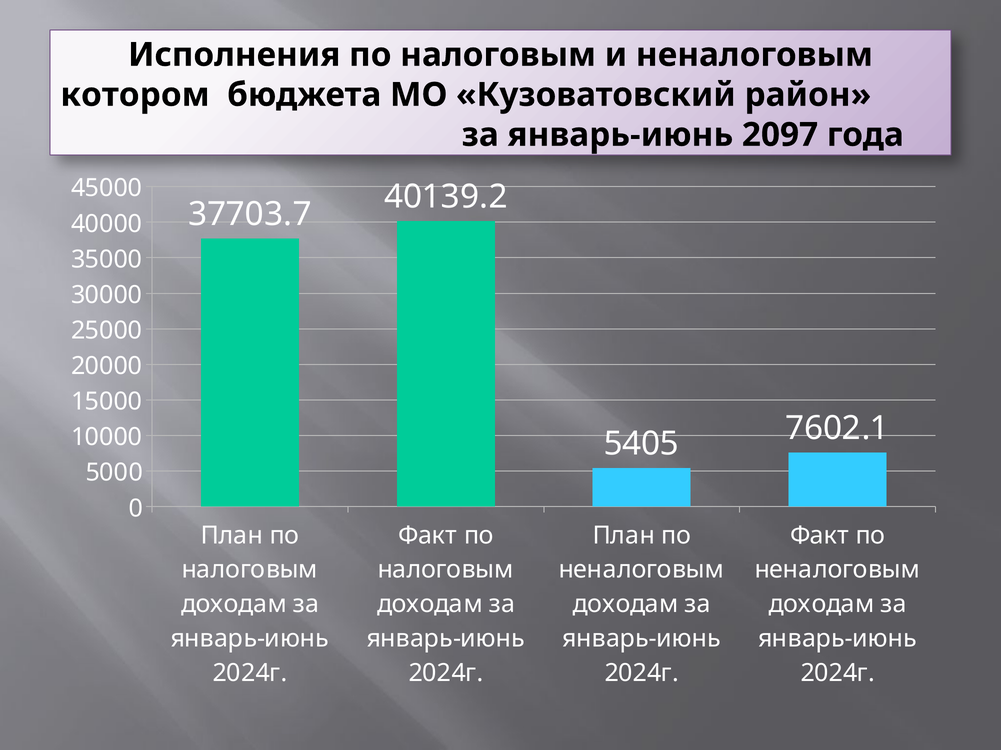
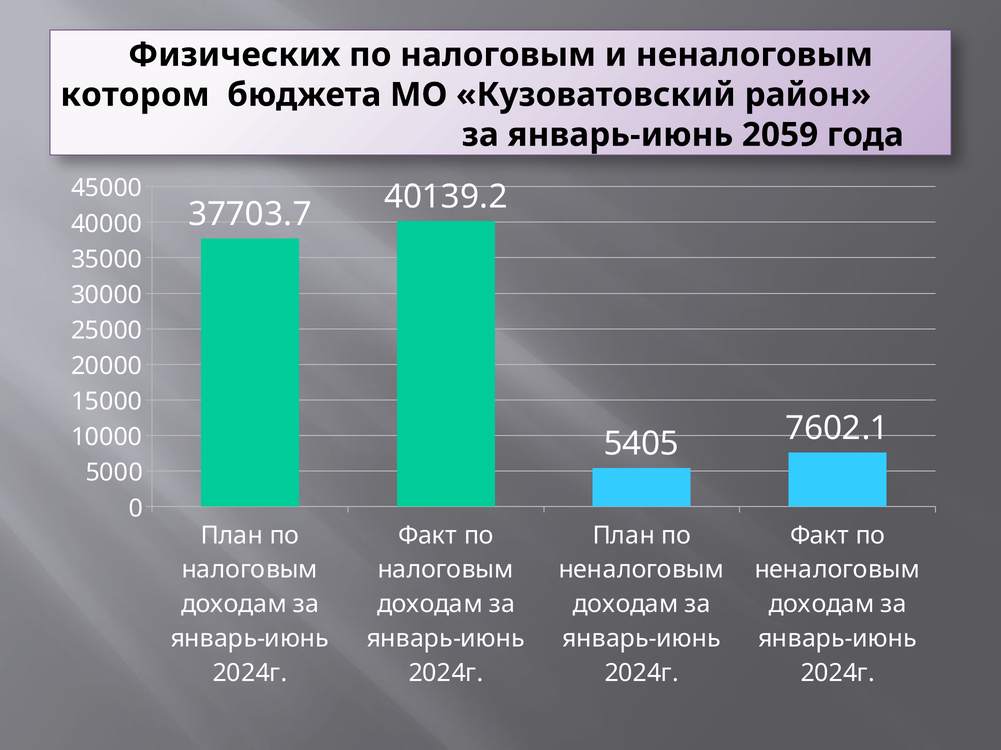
Исполнения: Исполнения -> Физических
2097: 2097 -> 2059
